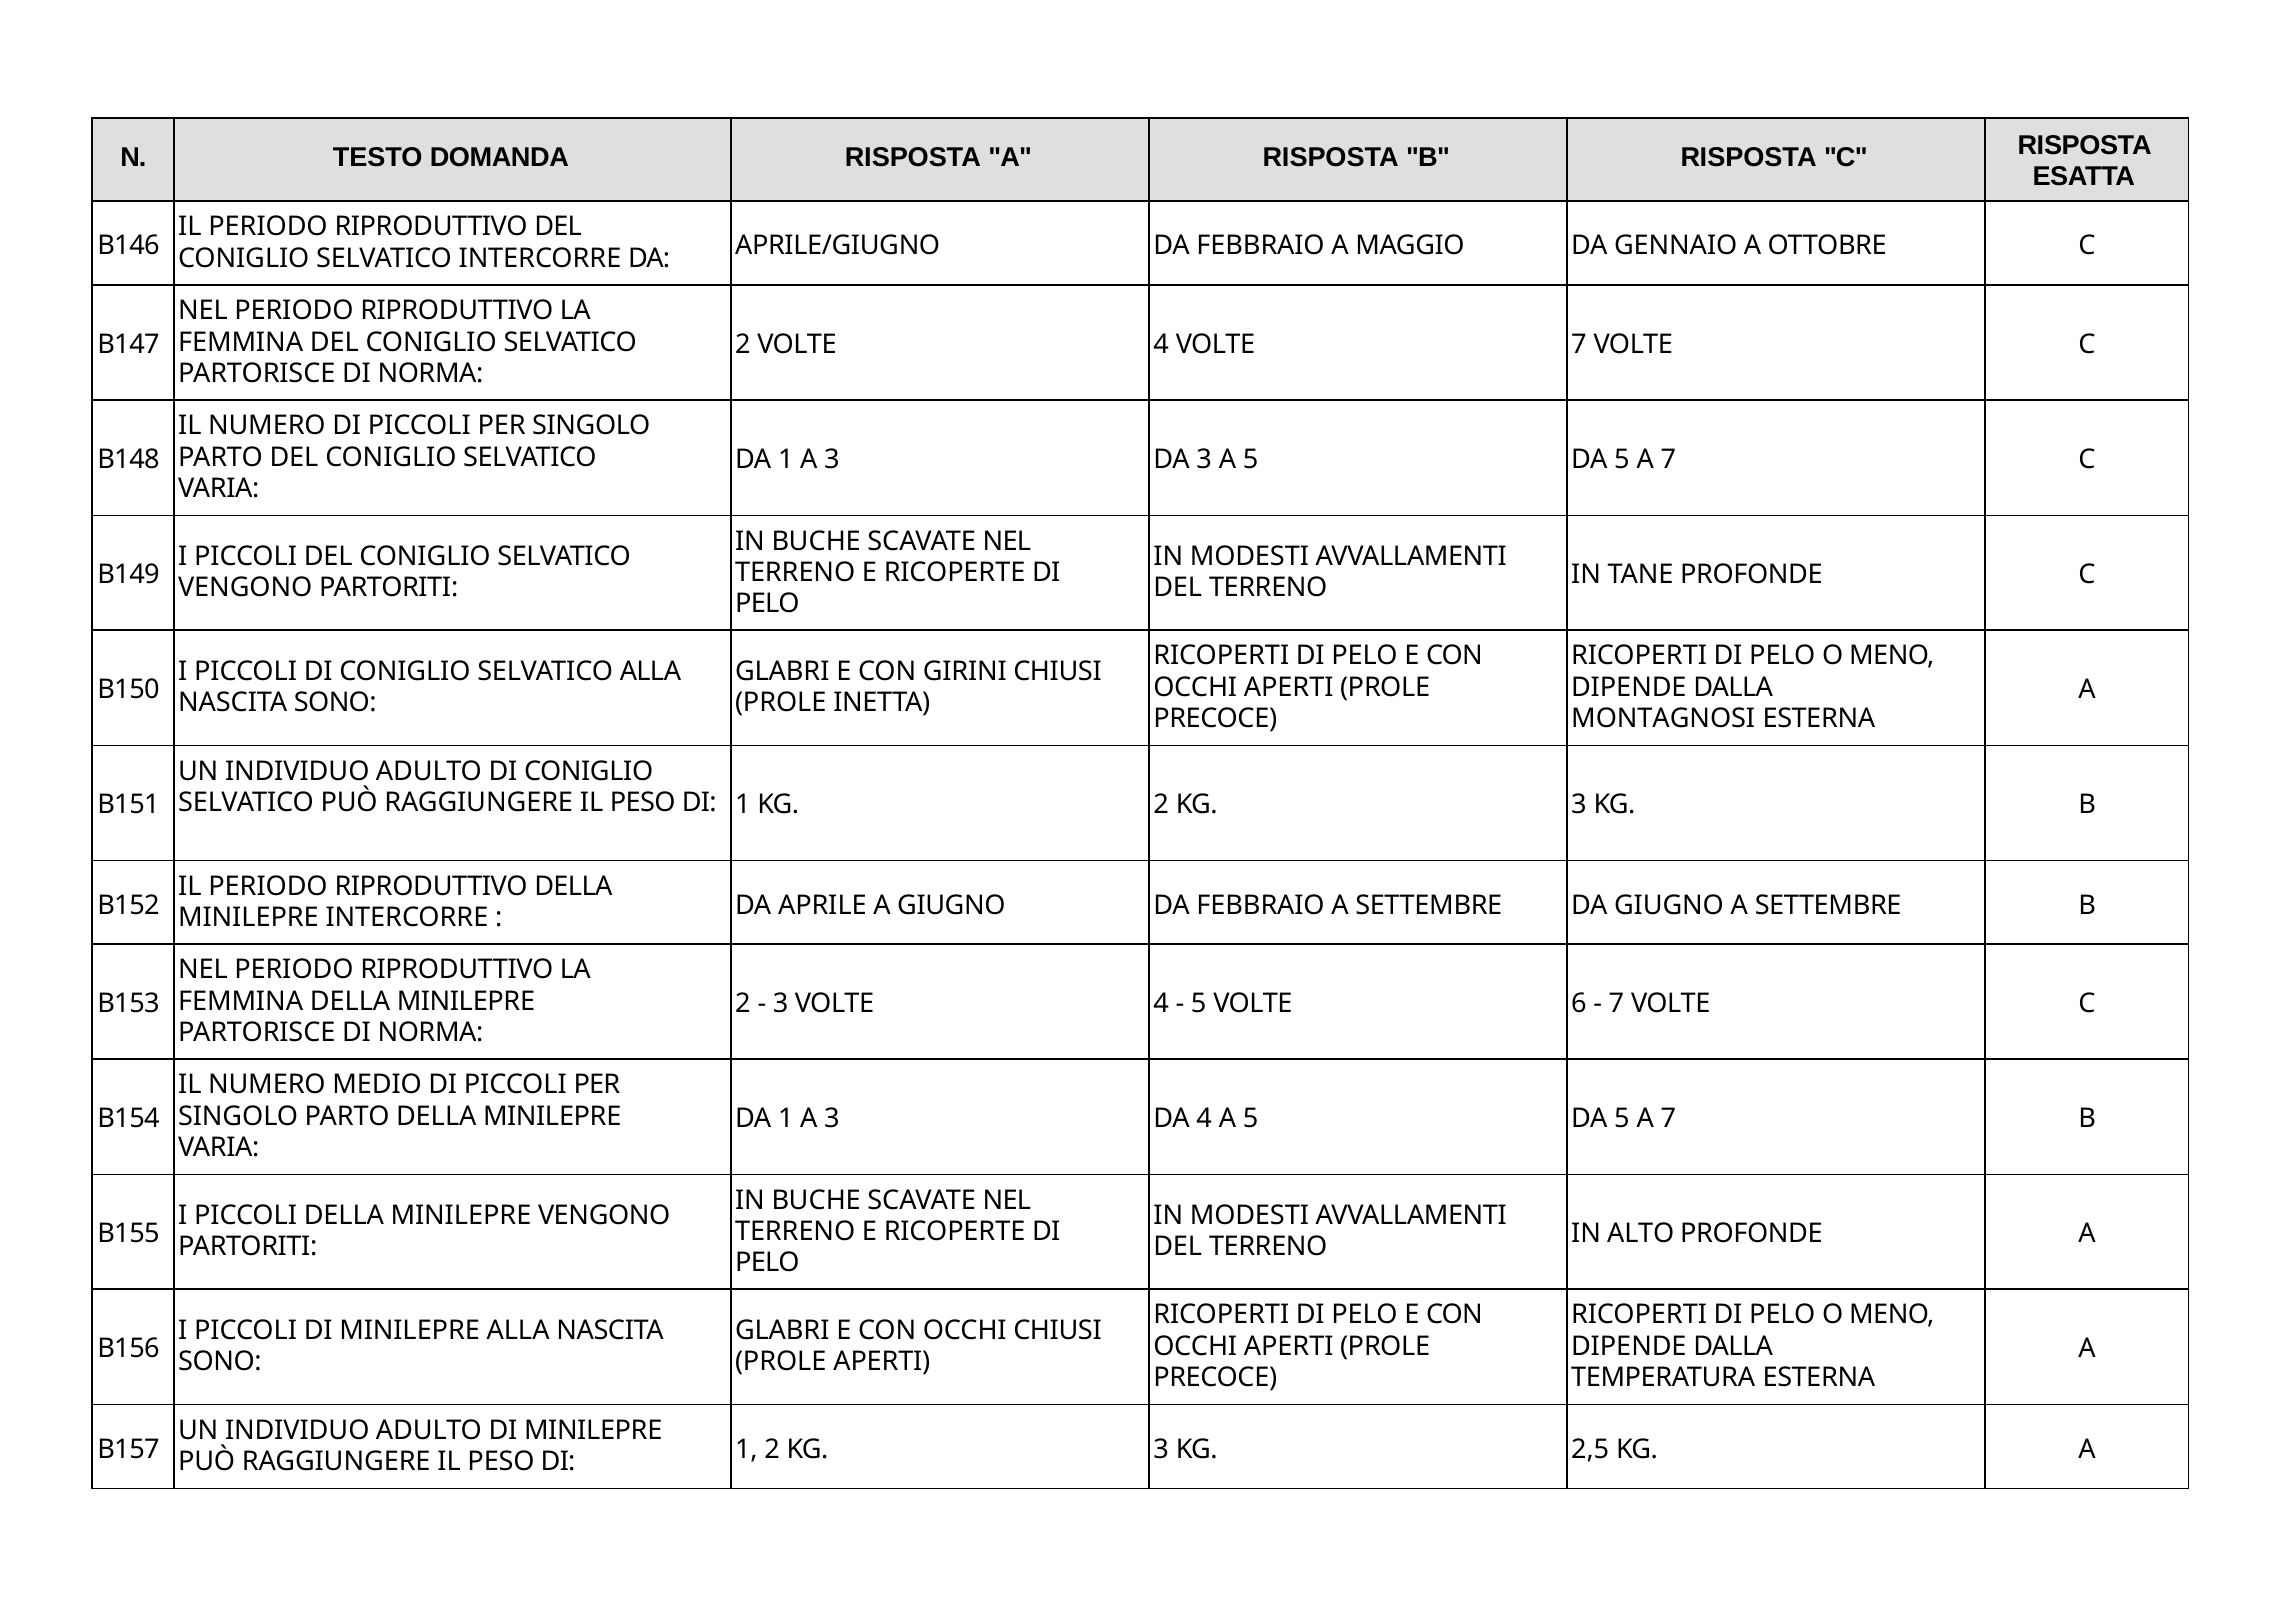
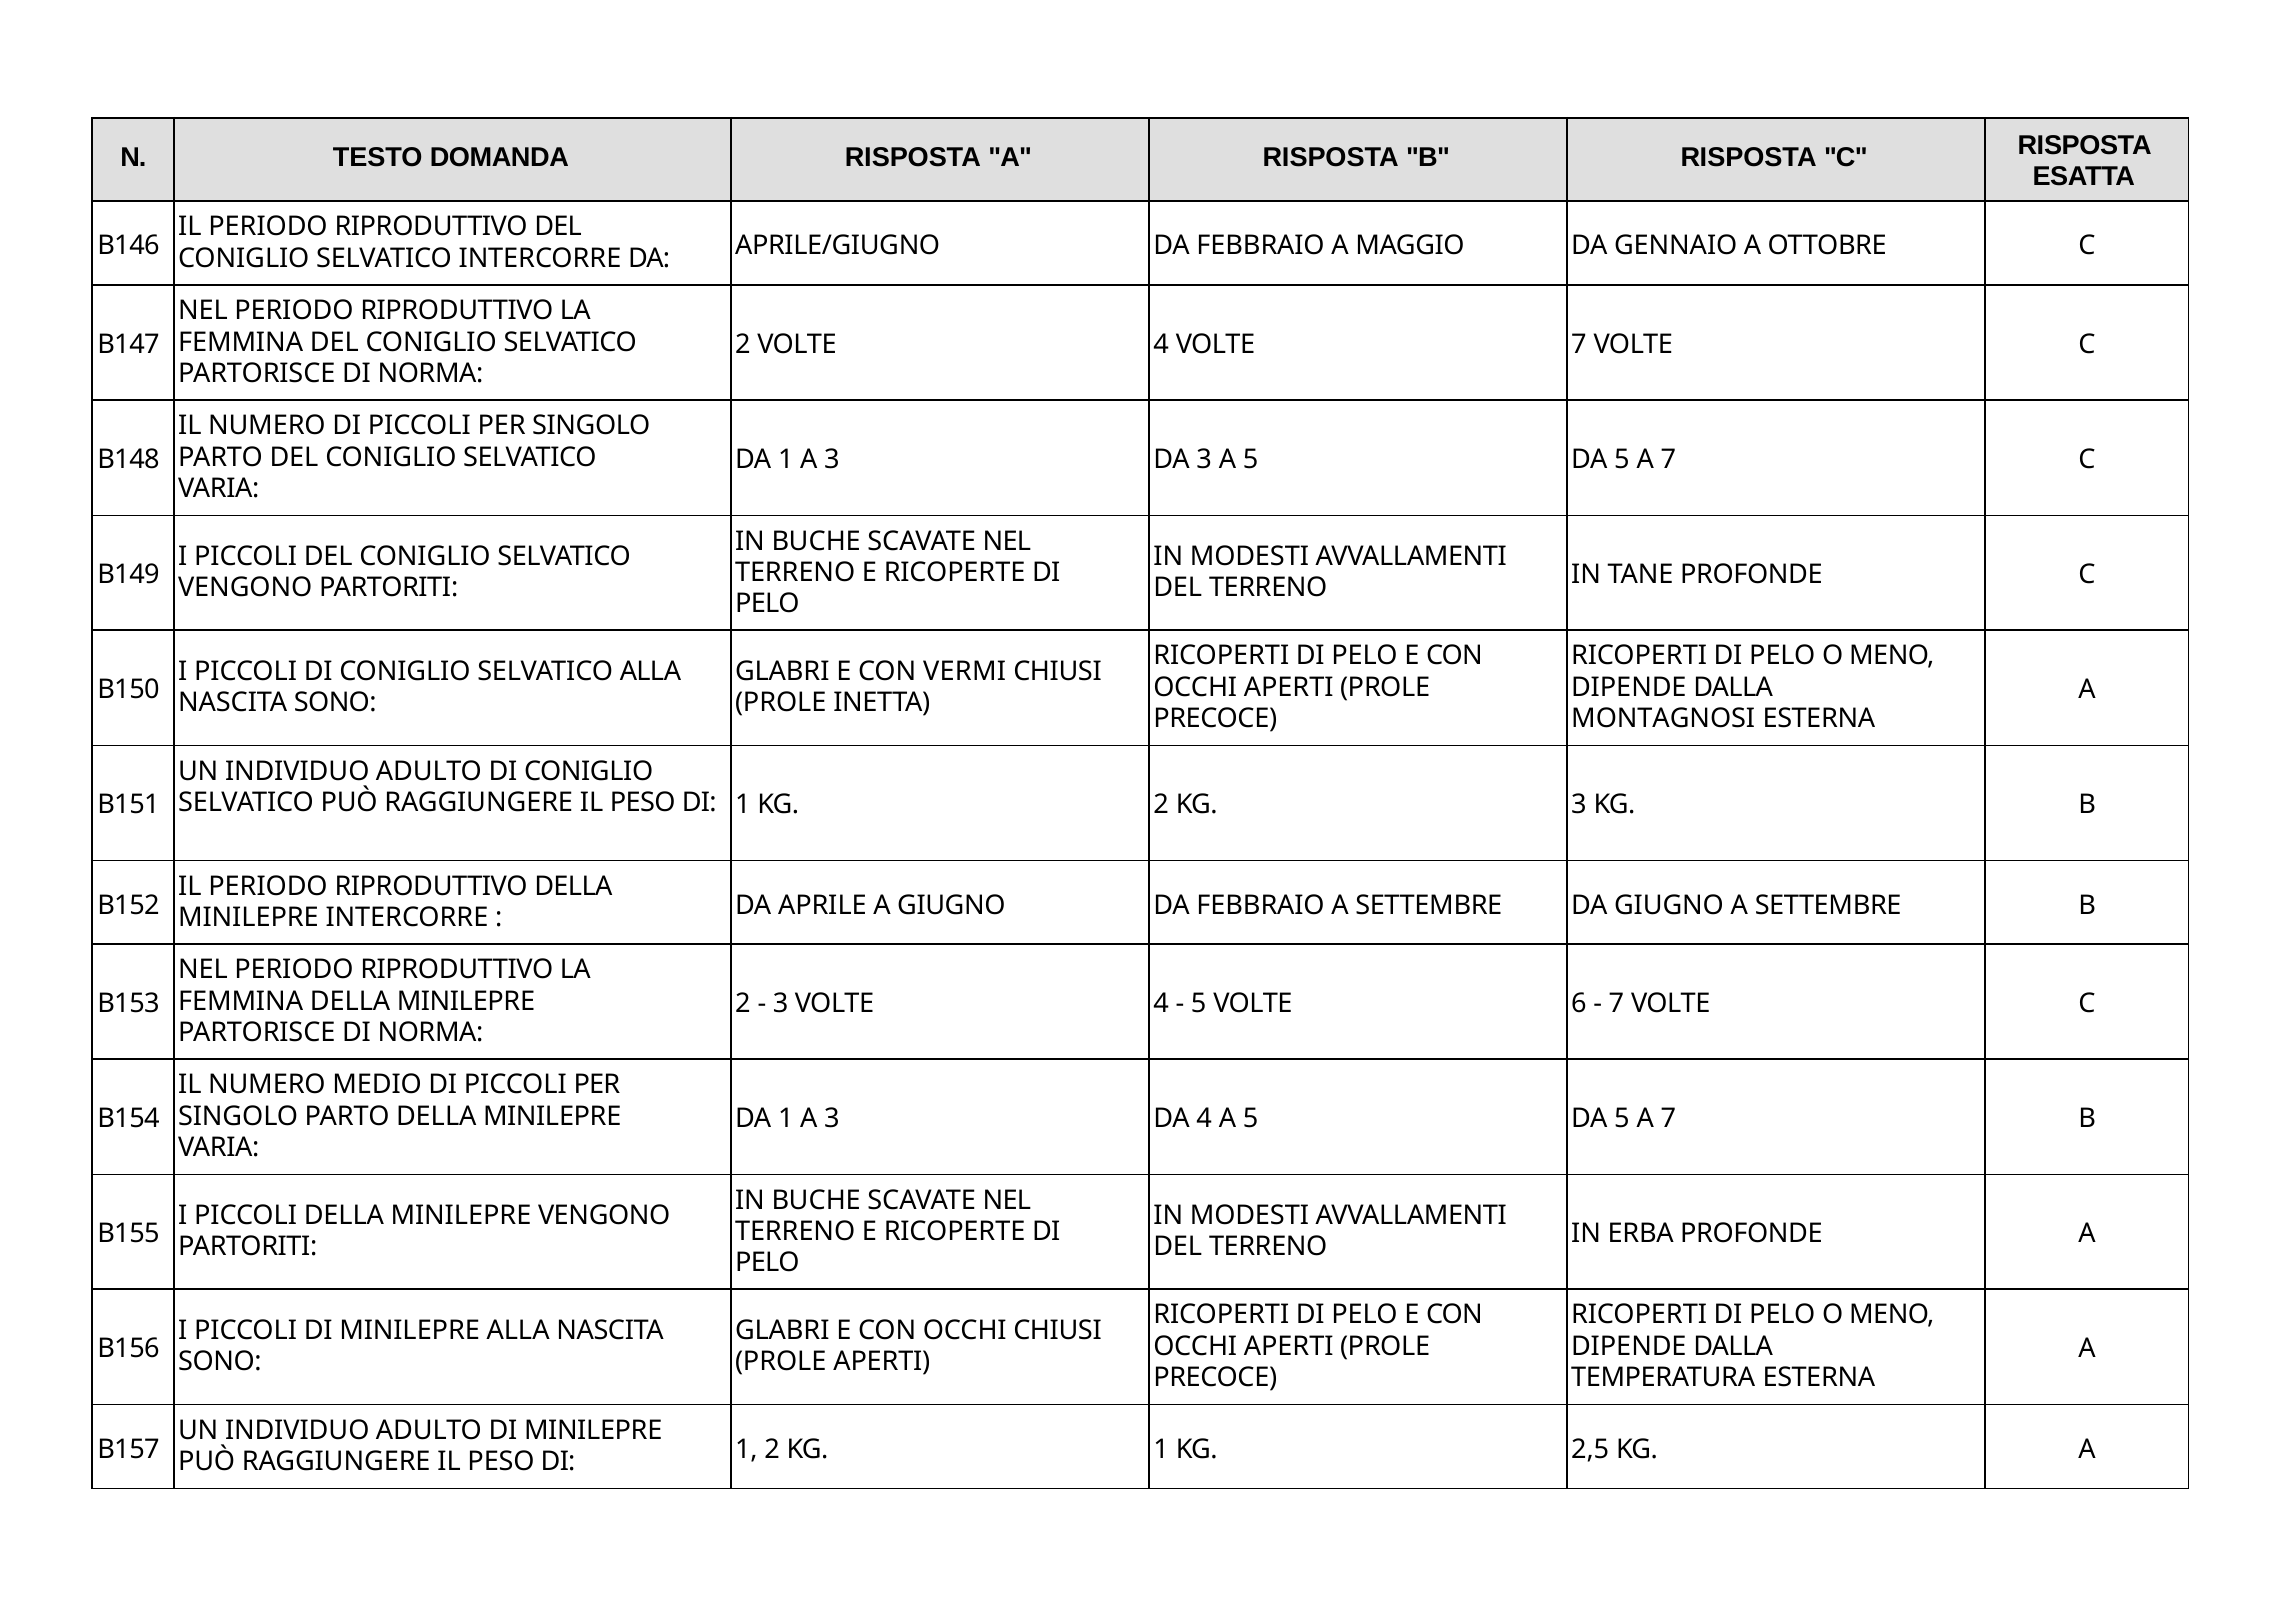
GIRINI: GIRINI -> VERMI
ALTO: ALTO -> ERBA
1 2 KG 3: 3 -> 1
